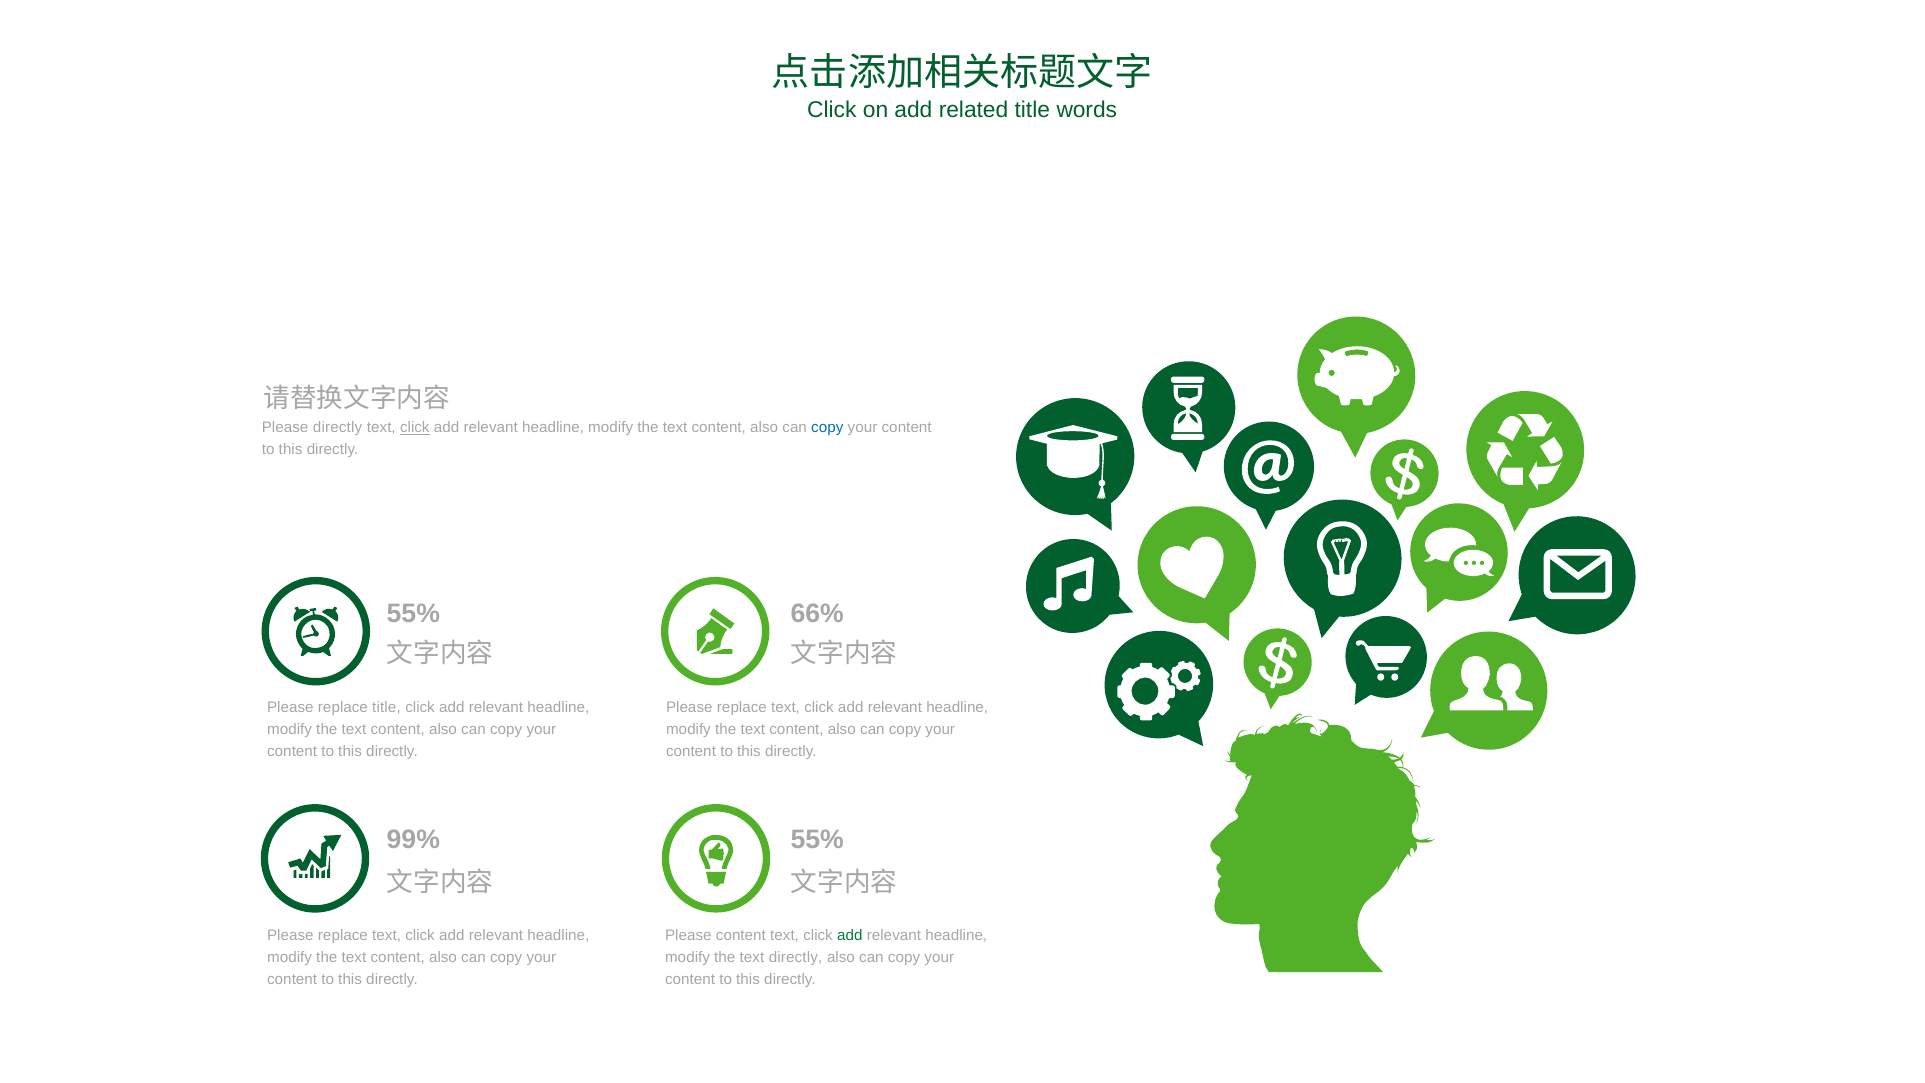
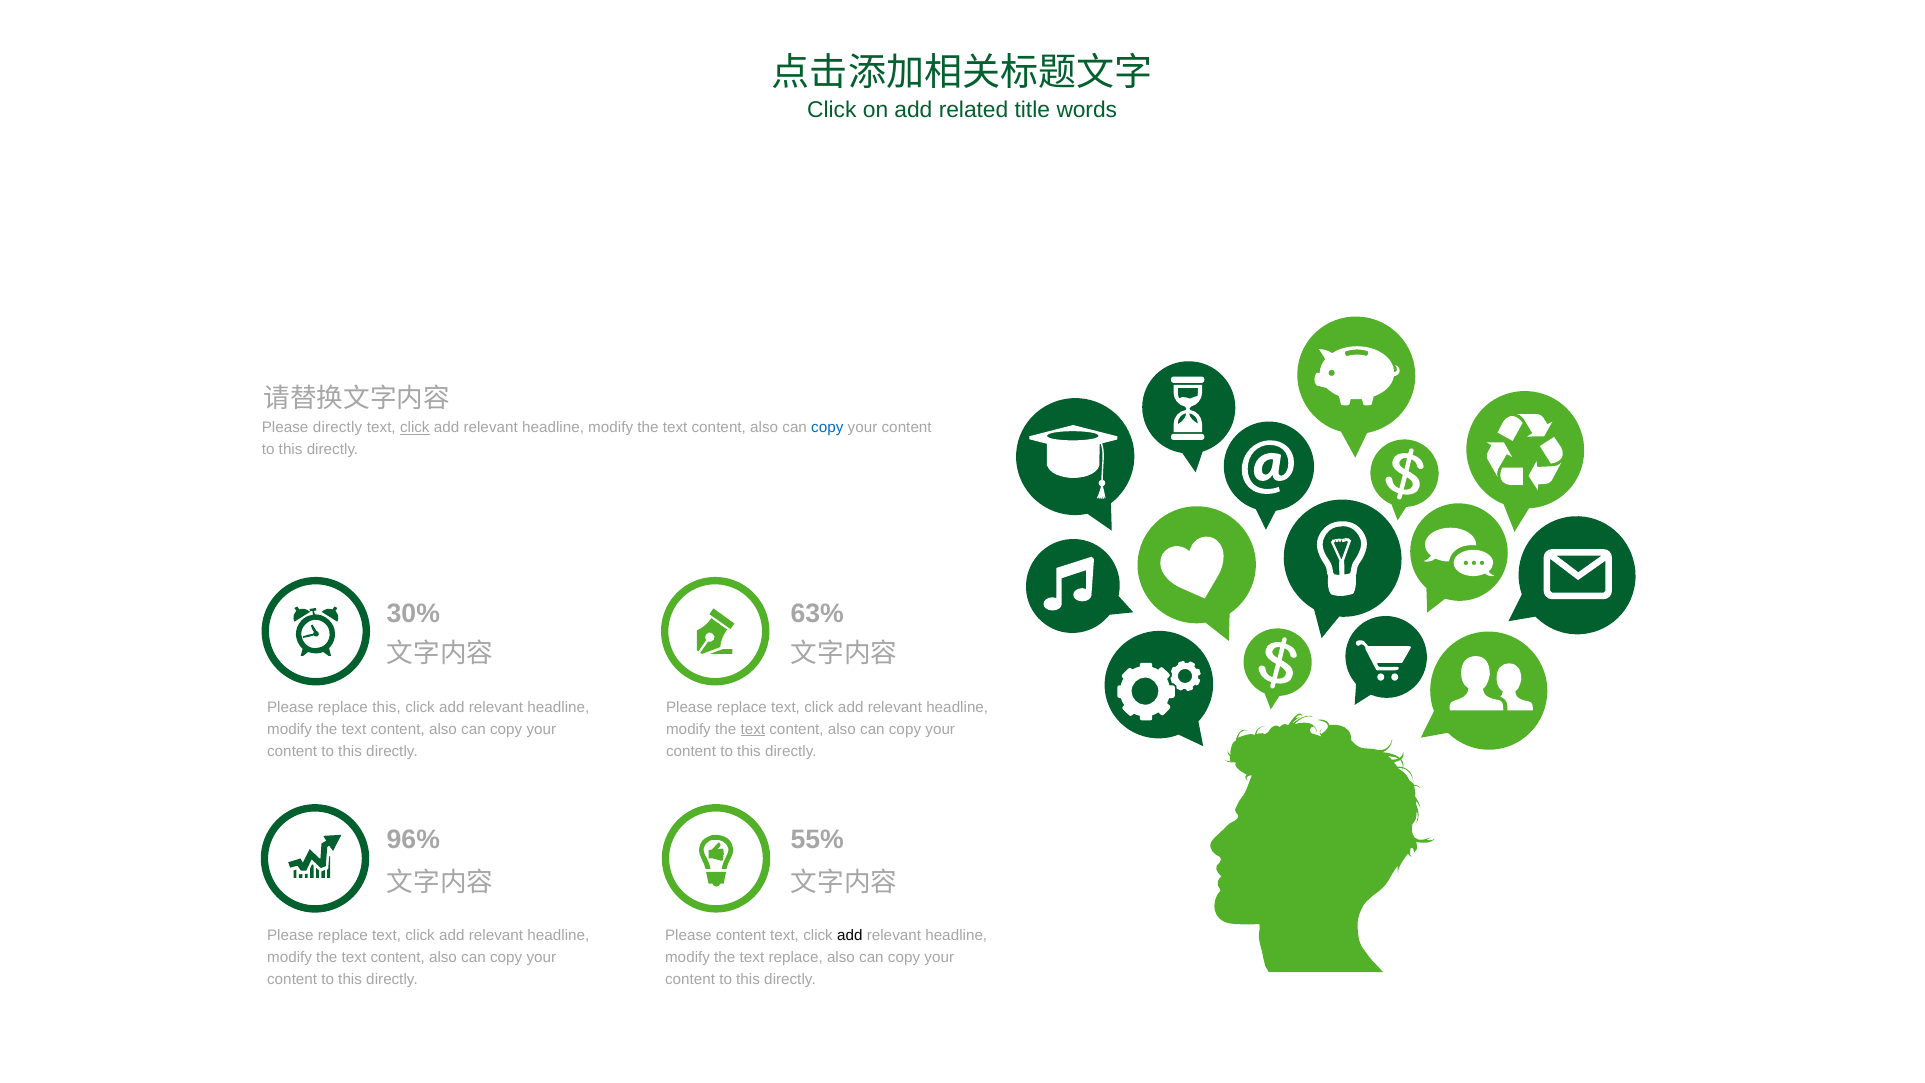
55% at (413, 614): 55% -> 30%
66%: 66% -> 63%
replace title: title -> this
text at (753, 729) underline: none -> present
99%: 99% -> 96%
add at (850, 935) colour: green -> black
text directly: directly -> replace
